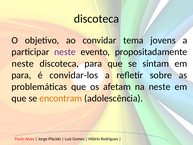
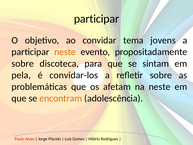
discoteca at (96, 19): discoteca -> participar
neste at (65, 52) colour: purple -> orange
neste at (23, 63): neste -> sobre
para at (21, 75): para -> pela
